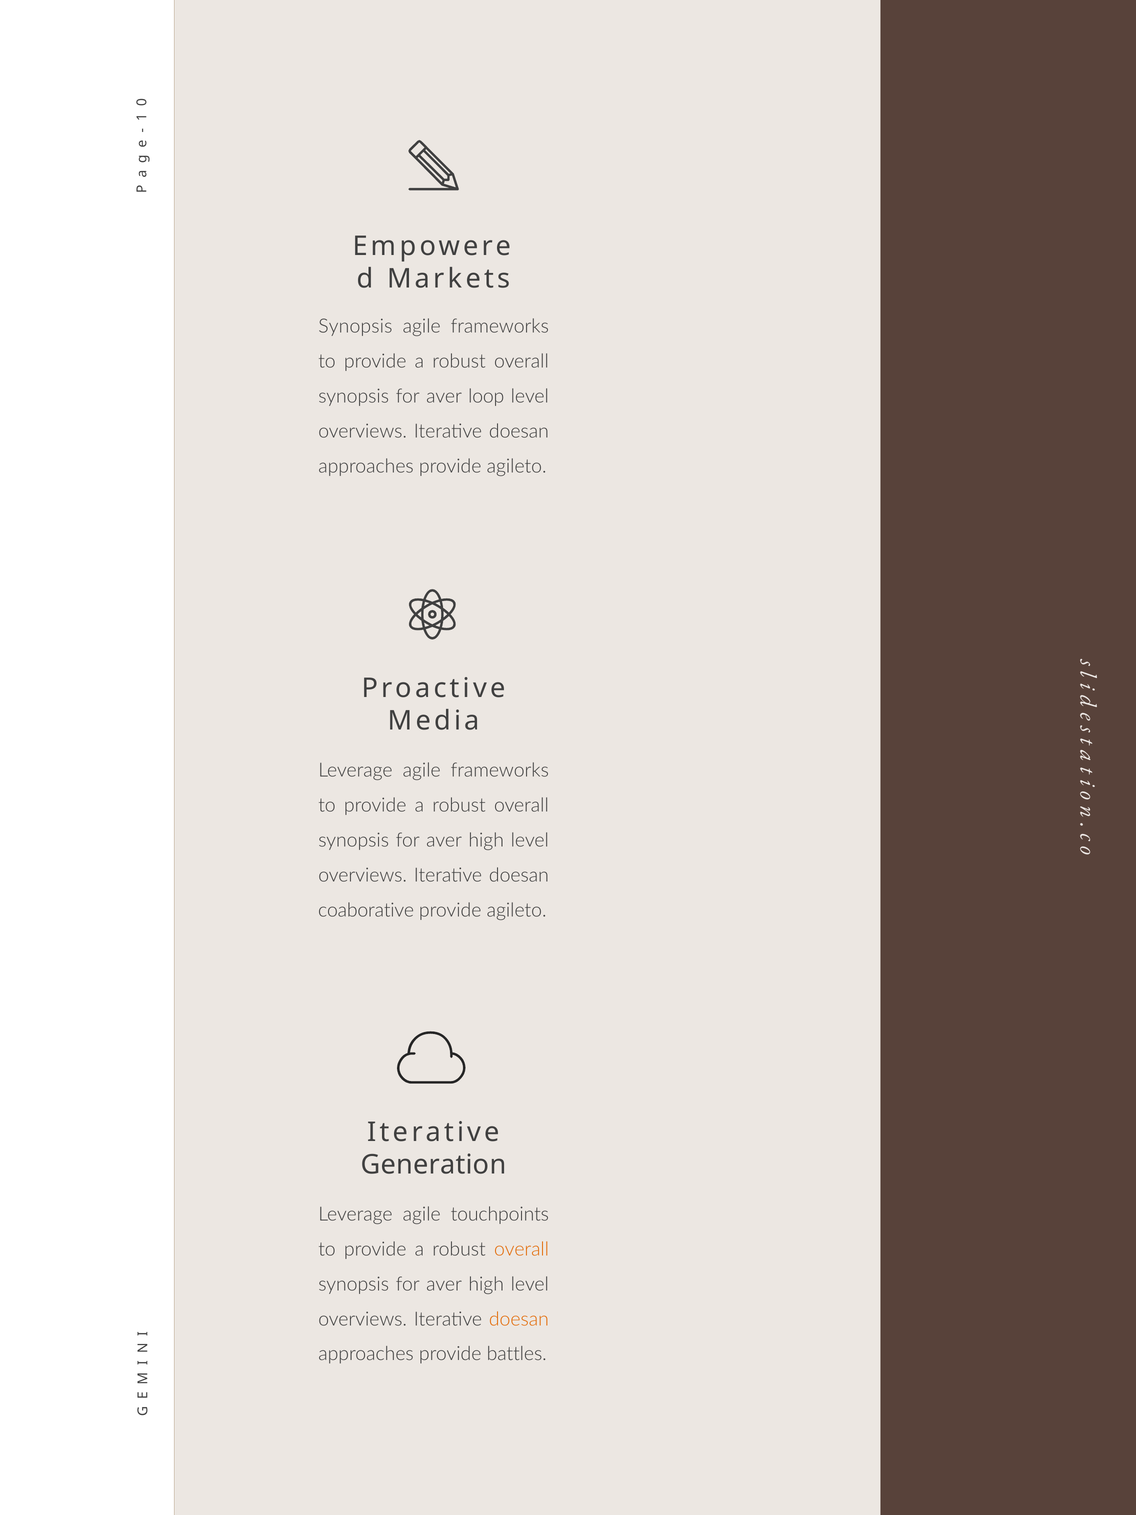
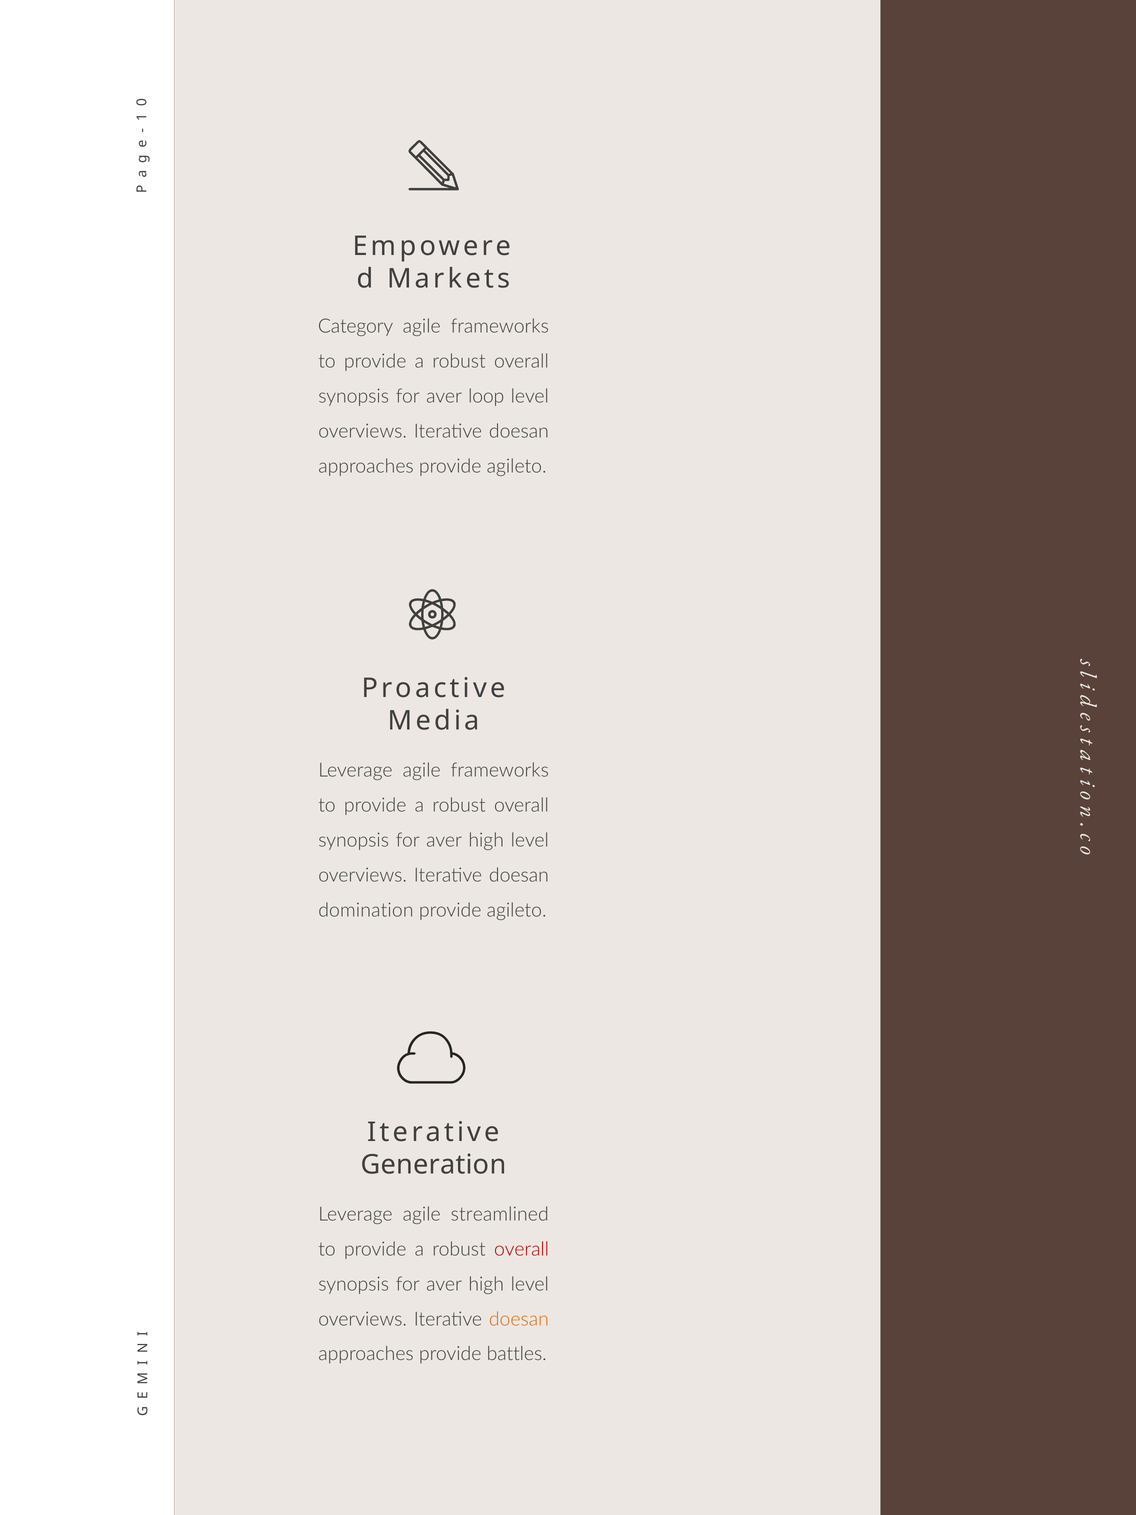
Synopsis at (355, 326): Synopsis -> Category
coaborative: coaborative -> domination
touchpoints: touchpoints -> streamlined
overall at (521, 1249) colour: orange -> red
